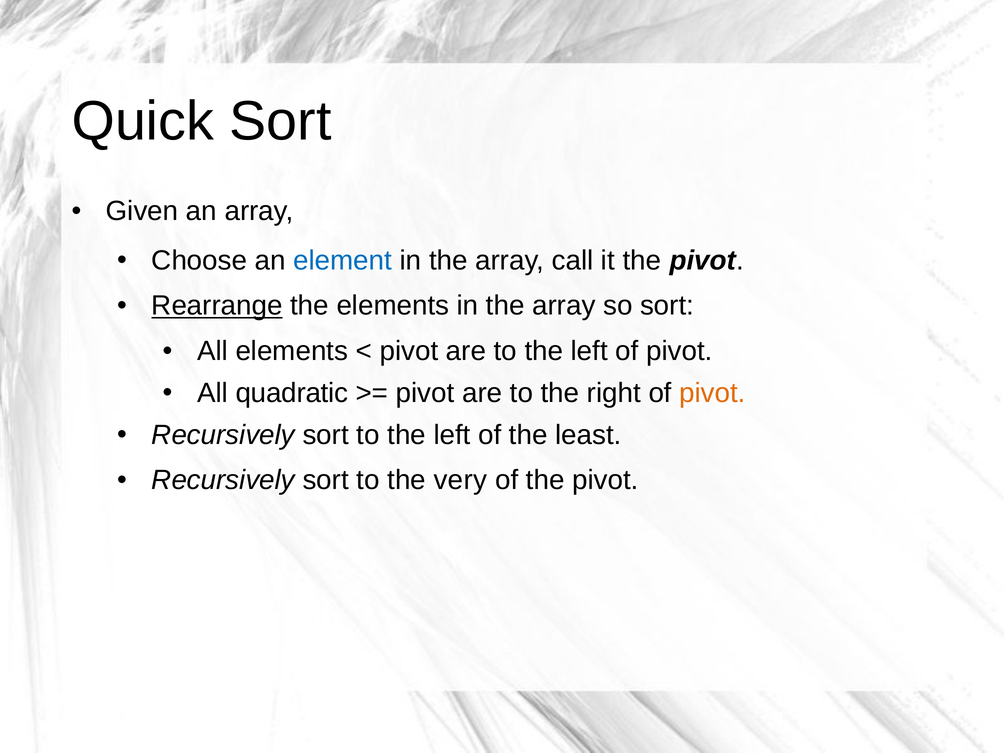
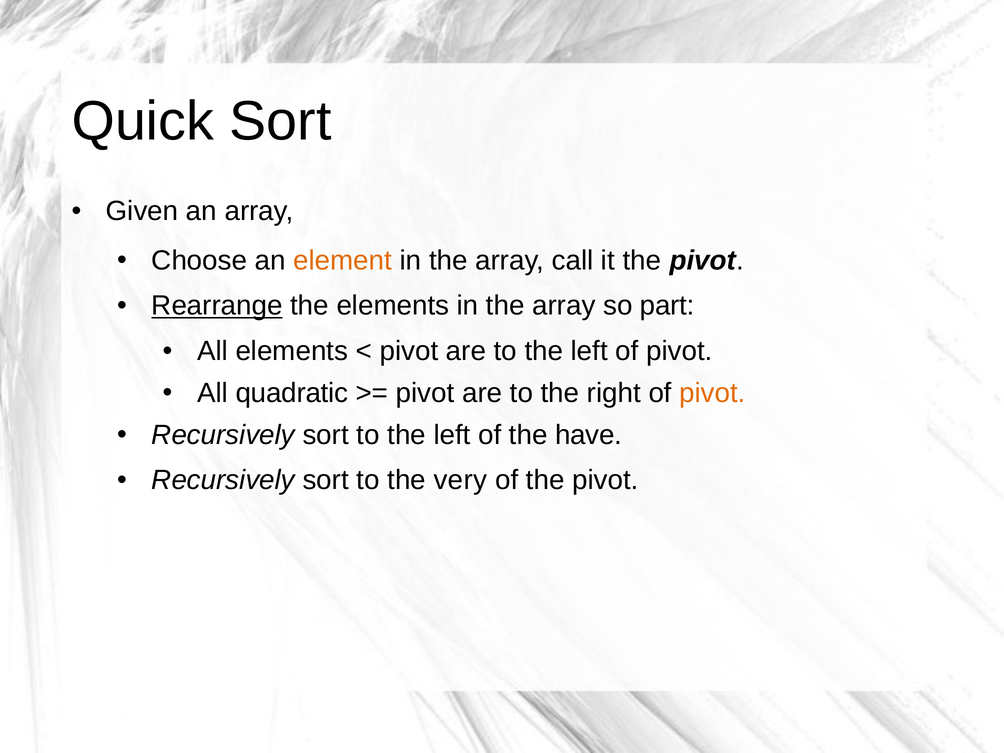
element colour: blue -> orange
so sort: sort -> part
least: least -> have
